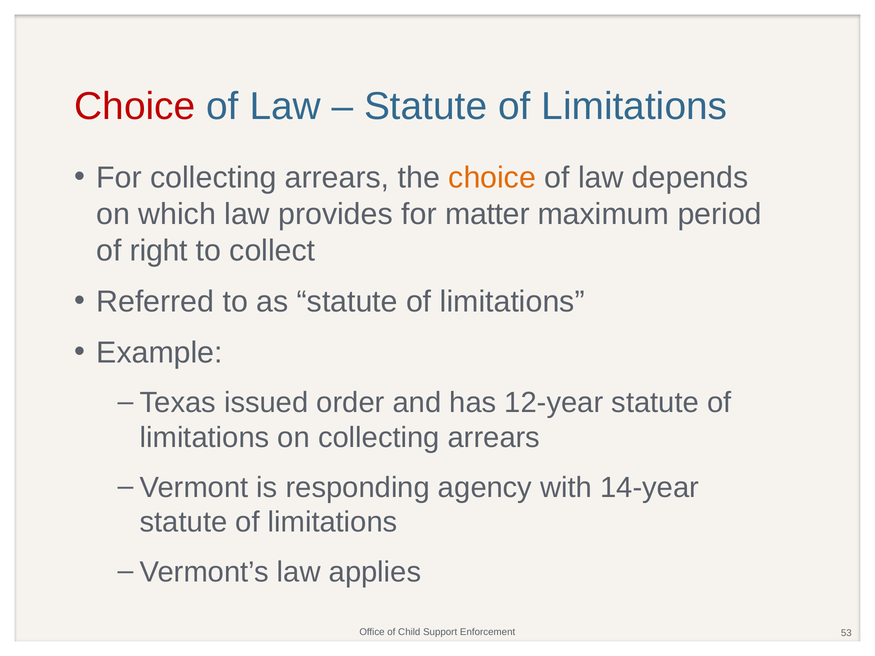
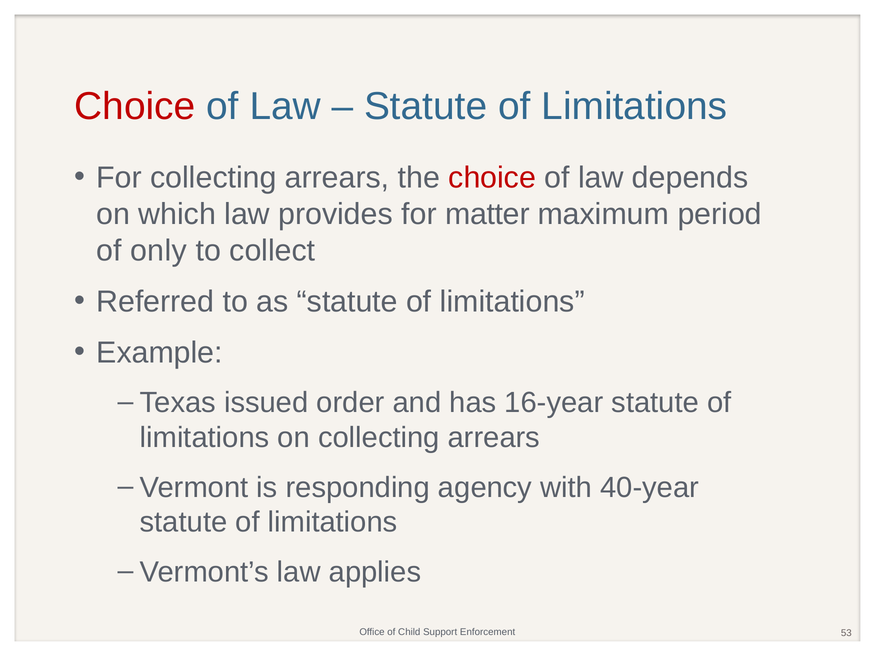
choice at (492, 178) colour: orange -> red
right: right -> only
12-year: 12-year -> 16-year
14-year: 14-year -> 40-year
